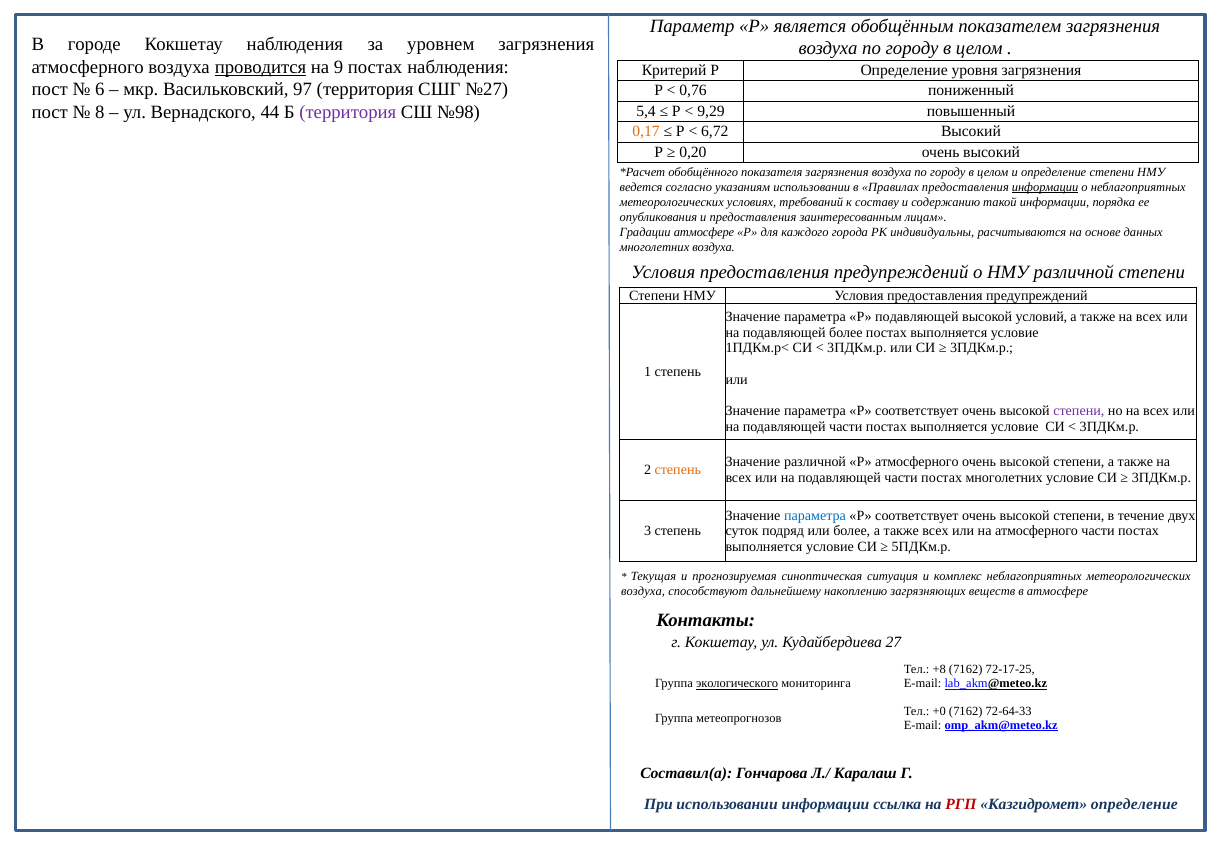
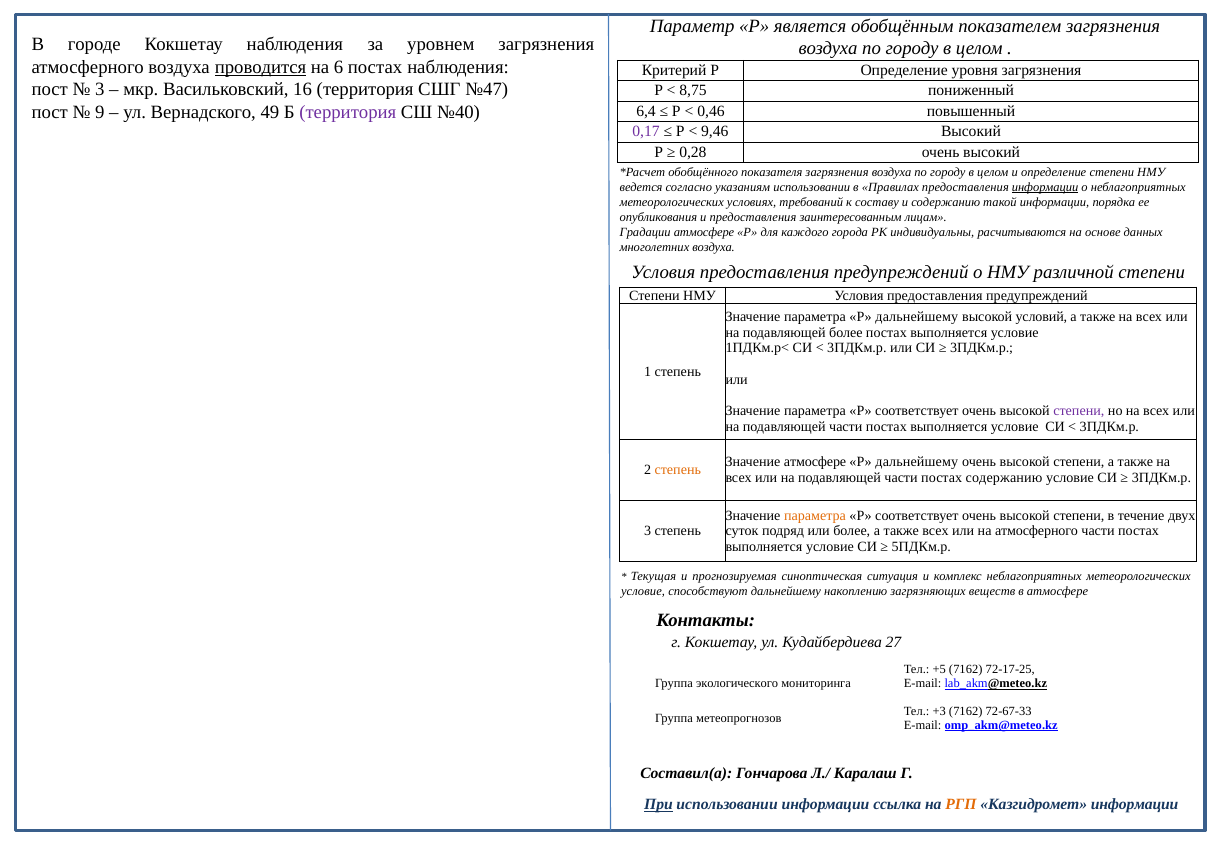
9: 9 -> 6
6 at (100, 90): 6 -> 3
97: 97 -> 16
№27: №27 -> №47
0,76: 0,76 -> 8,75
8: 8 -> 9
44: 44 -> 49
№98: №98 -> №40
5,4: 5,4 -> 6,4
9,29: 9,29 -> 0,46
0,17 colour: orange -> purple
6,72: 6,72 -> 9,46
0,20: 0,20 -> 0,28
параметра Р подавляющей: подавляющей -> дальнейшему
Значение различной: различной -> атмосфере
атмосферного at (917, 462): атмосферного -> дальнейшему
постах многолетних: многолетних -> содержанию
параметра at (815, 516) colour: blue -> orange
воздуха at (643, 592): воздуха -> условие
+8: +8 -> +5
экологического underline: present -> none
+0: +0 -> +3
72-64-33: 72-64-33 -> 72-67-33
При underline: none -> present
РГП colour: red -> orange
Казгидромет определение: определение -> информации
